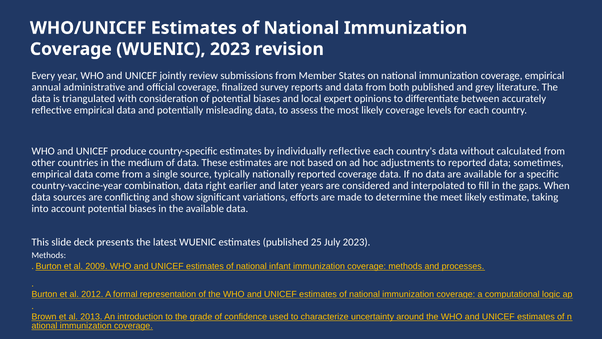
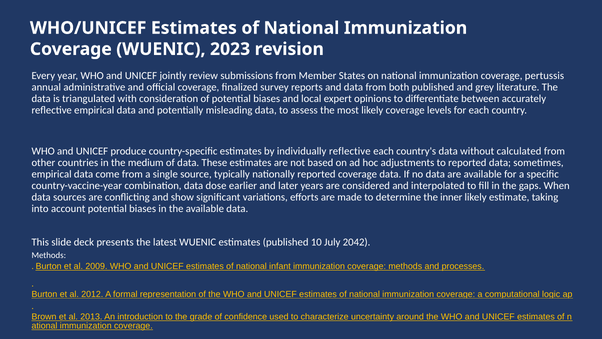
coverage empirical: empirical -> pertussis
right: right -> dose
meet: meet -> inner
25: 25 -> 10
July 2023: 2023 -> 2042
